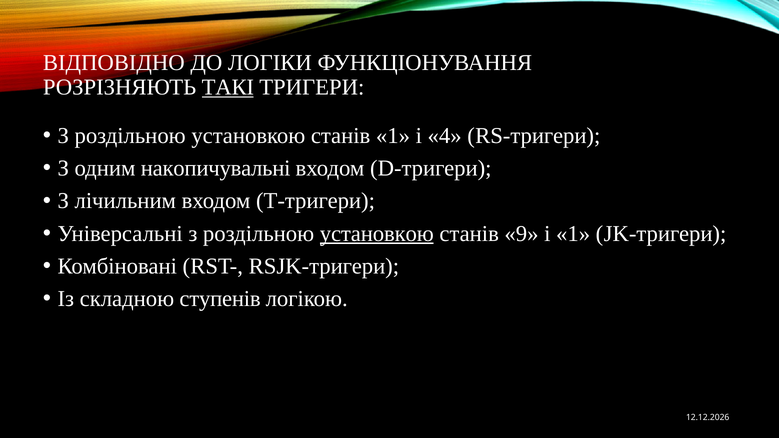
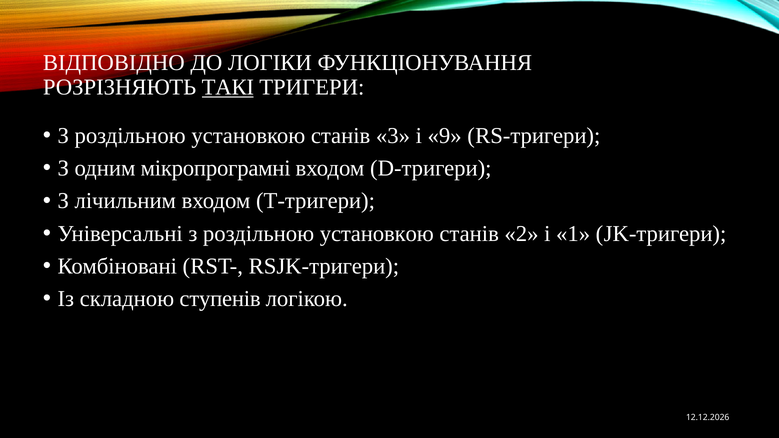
станів 1: 1 -> 3
4: 4 -> 9
накопичувальні: накопичувальні -> мікропрограмні
установкою at (377, 234) underline: present -> none
9: 9 -> 2
